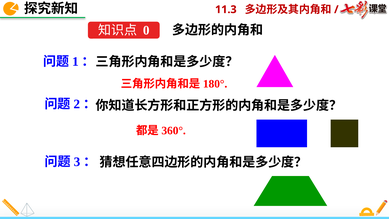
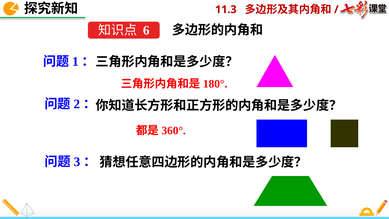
0: 0 -> 6
